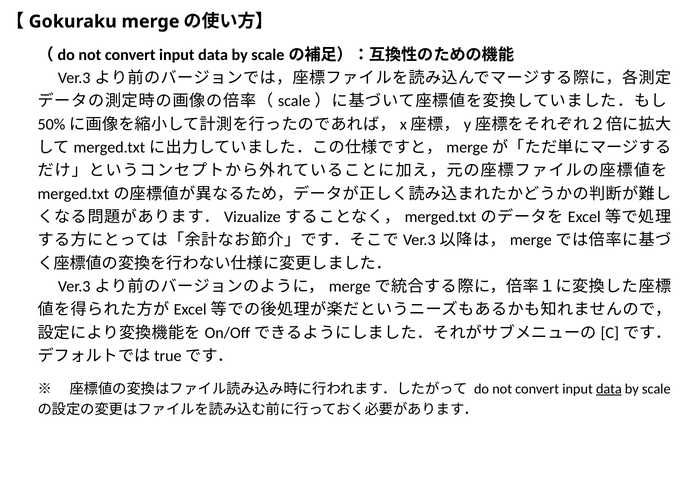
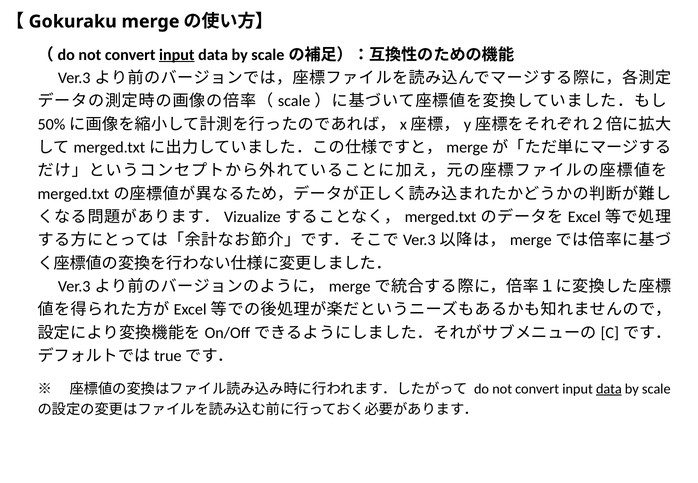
input at (177, 55) underline: none -> present
